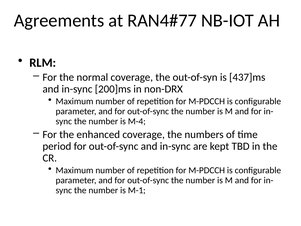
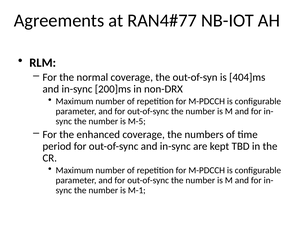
437]ms: 437]ms -> 404]ms
M-4: M-4 -> M-5
